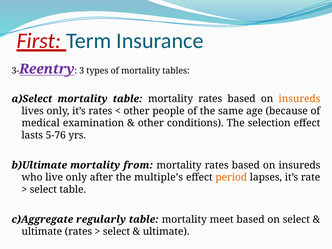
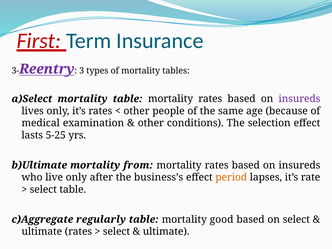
insureds at (299, 99) colour: orange -> purple
5-76: 5-76 -> 5-25
multiple’s: multiple’s -> business’s
meet: meet -> good
